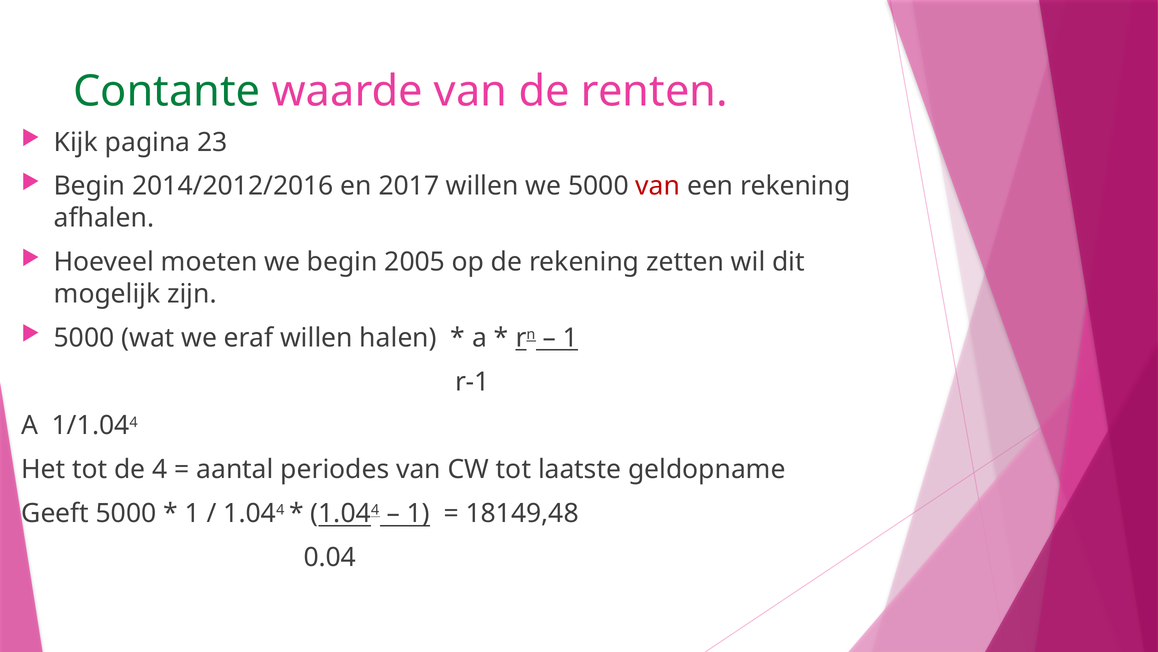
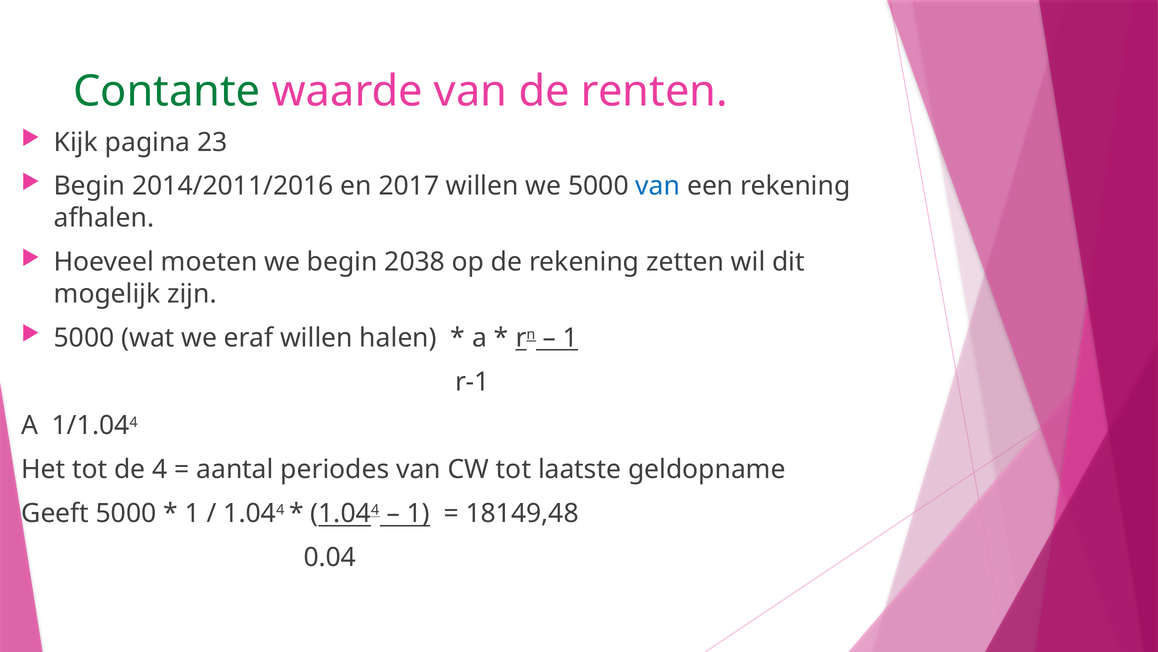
2014/2012/2016: 2014/2012/2016 -> 2014/2011/2016
van at (658, 186) colour: red -> blue
2005: 2005 -> 2038
